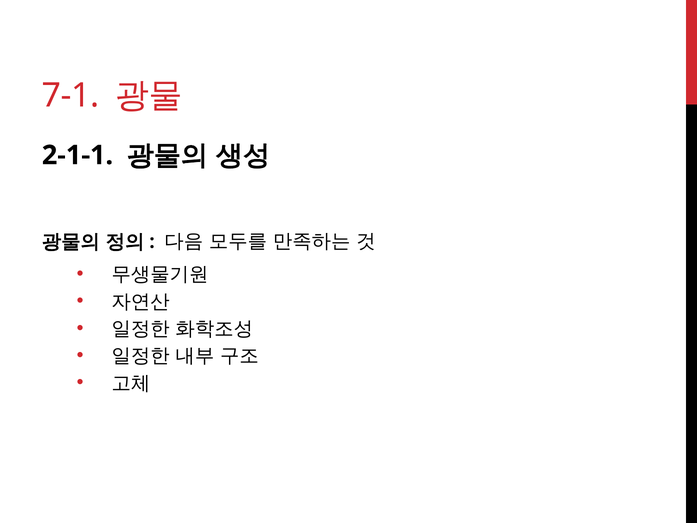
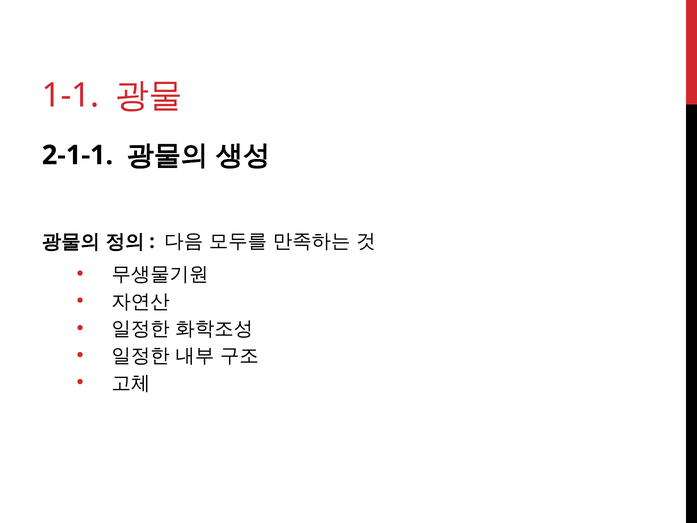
7-1: 7-1 -> 1-1
